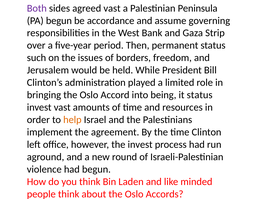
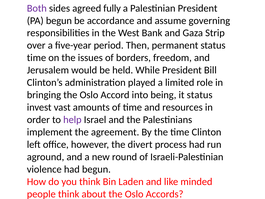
agreed vast: vast -> fully
Palestinian Peninsula: Peninsula -> President
such at (36, 58): such -> time
help colour: orange -> purple
the invest: invest -> divert
